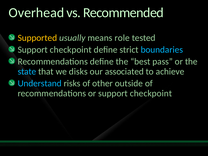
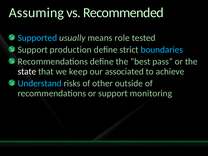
Overhead: Overhead -> Assuming
Supported colour: yellow -> light blue
checkpoint at (71, 50): checkpoint -> production
state colour: light blue -> white
disks: disks -> keep
or support checkpoint: checkpoint -> monitoring
